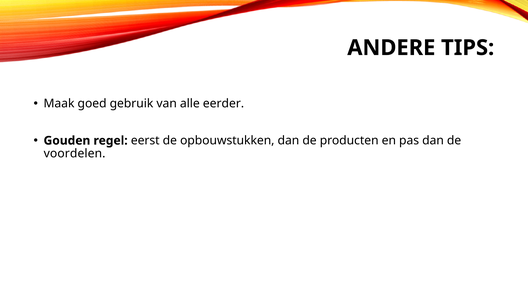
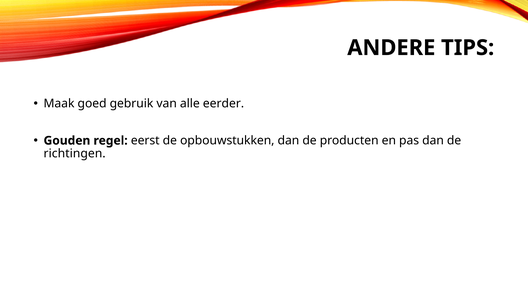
voordelen: voordelen -> richtingen
